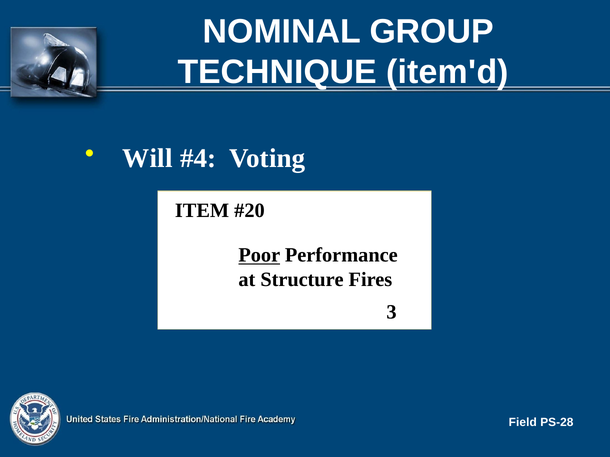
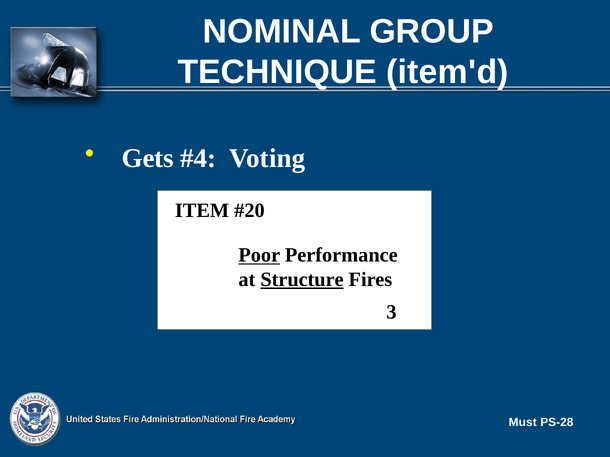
Will: Will -> Gets
Structure underline: none -> present
Field: Field -> Must
